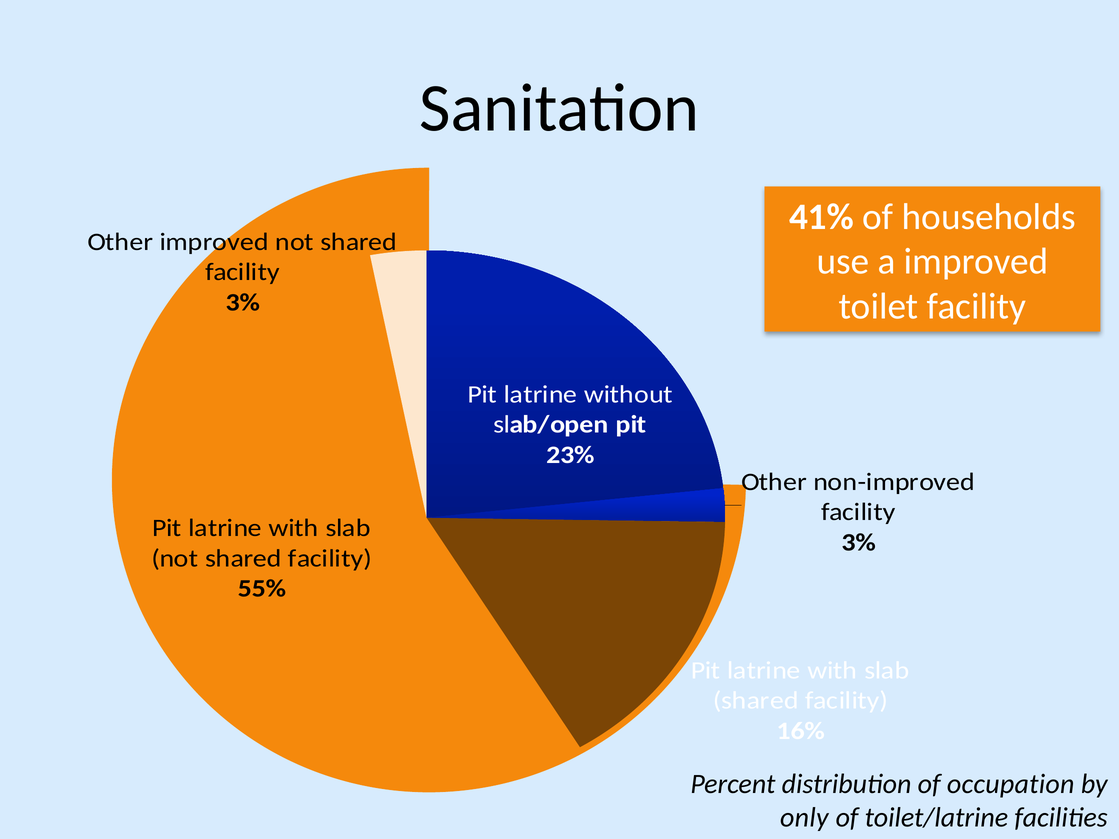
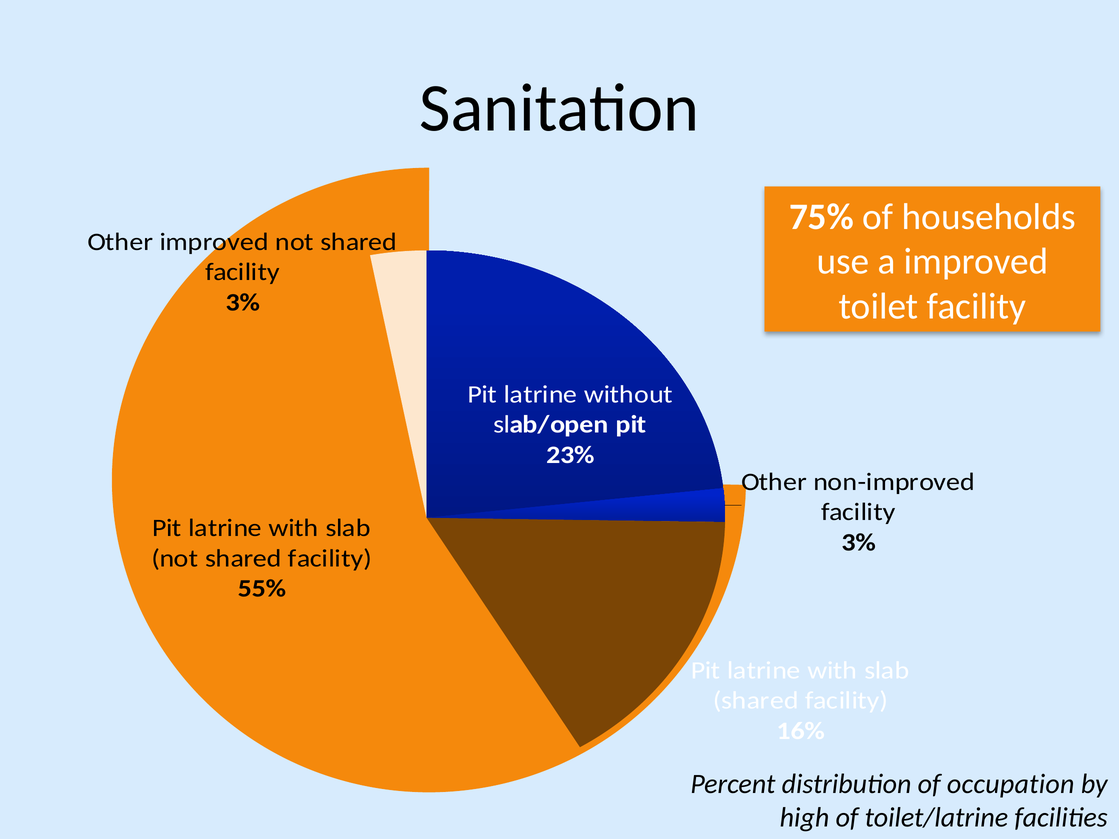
41%: 41% -> 75%
only: only -> high
